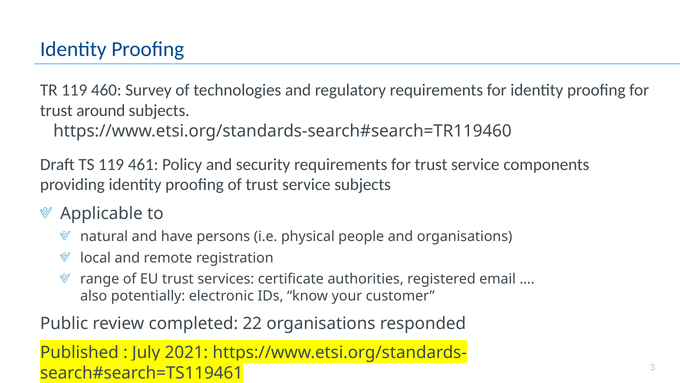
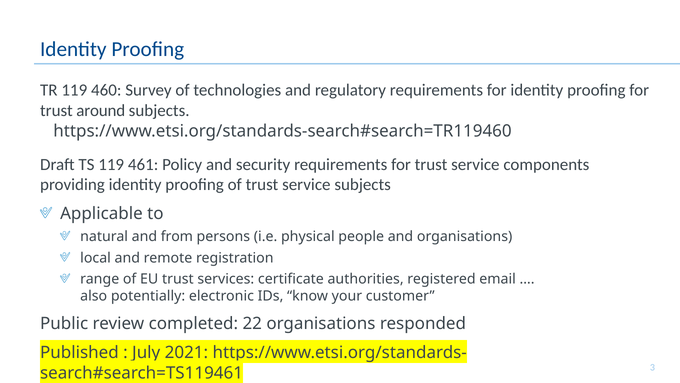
have: have -> from
